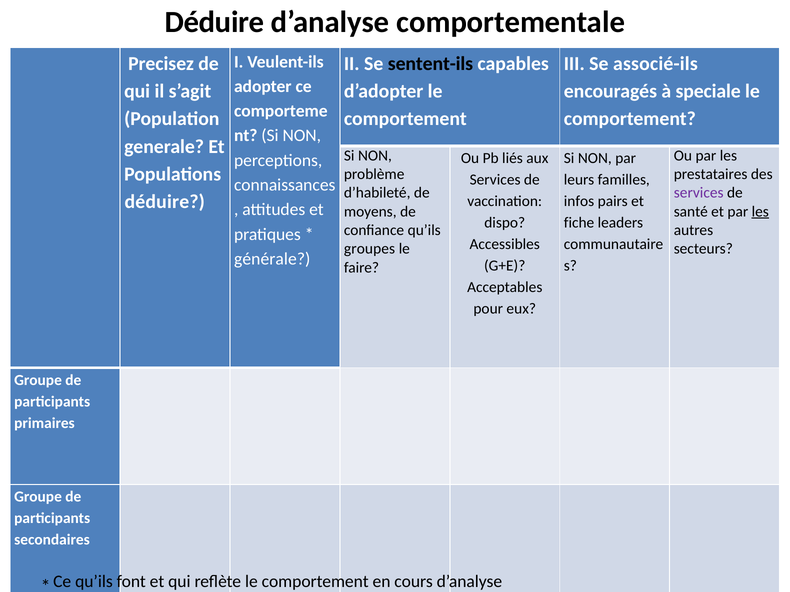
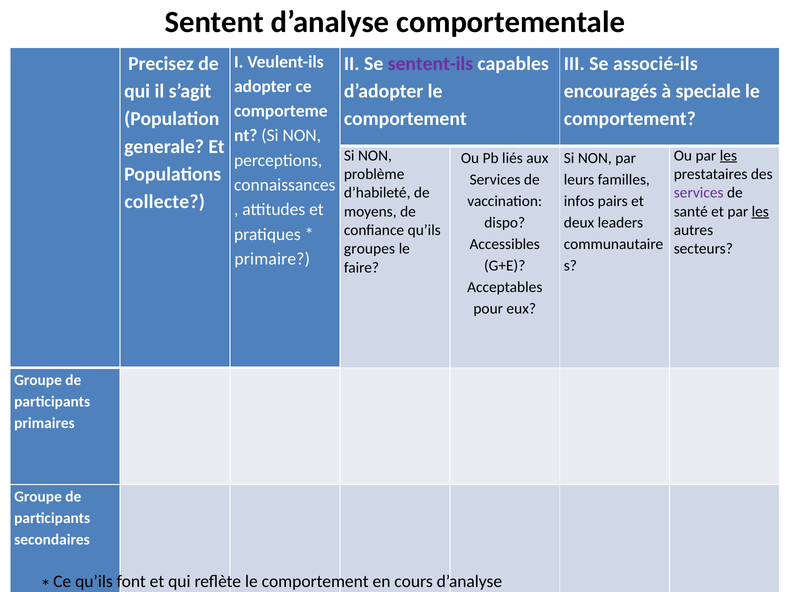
Déduire at (214, 22): Déduire -> Sentent
sentent-ils colour: black -> purple
les at (728, 156) underline: none -> present
déduire at (165, 202): déduire -> collecte
fiche: fiche -> deux
générale: générale -> primaire
